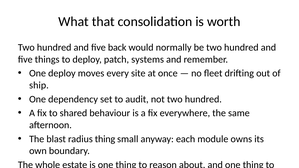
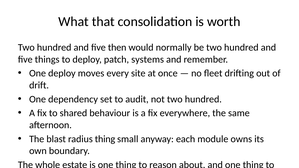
back: back -> then
ship: ship -> drift
